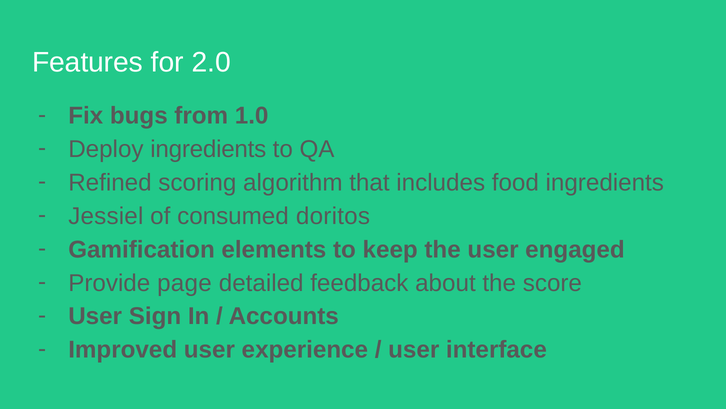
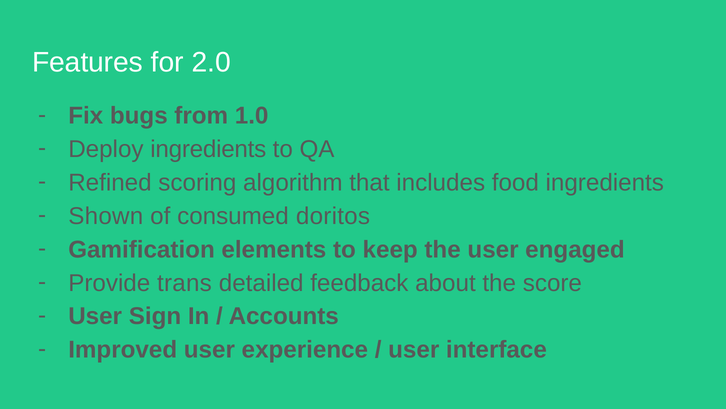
Jessiel: Jessiel -> Shown
page: page -> trans
